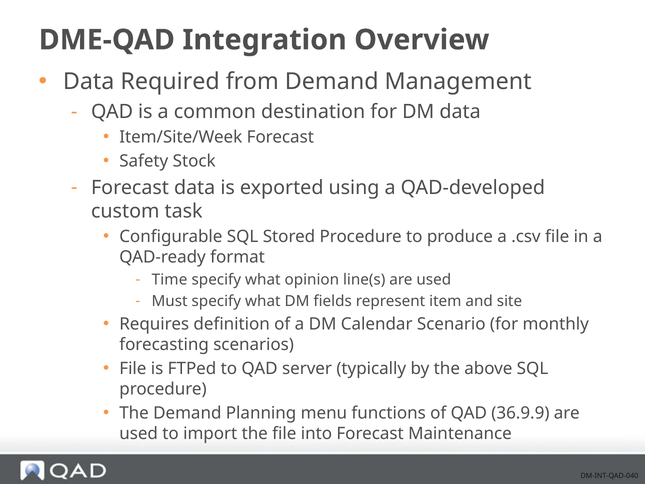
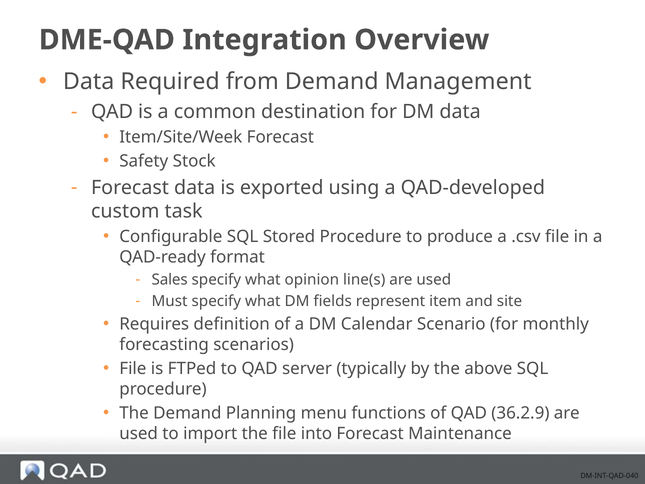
Time: Time -> Sales
36.9.9: 36.9.9 -> 36.2.9
